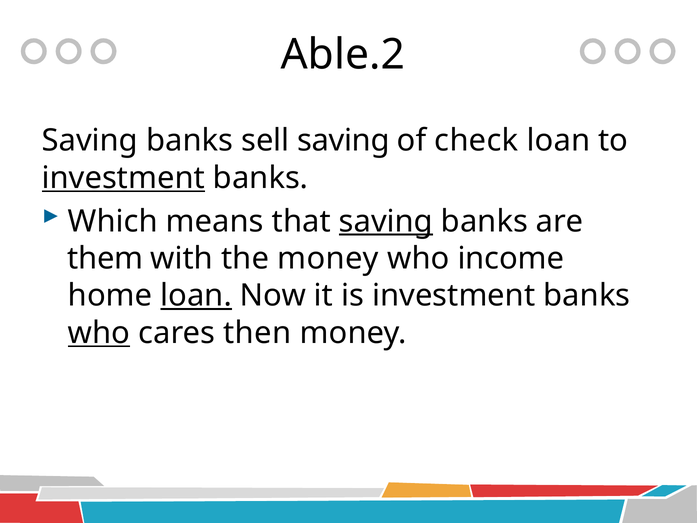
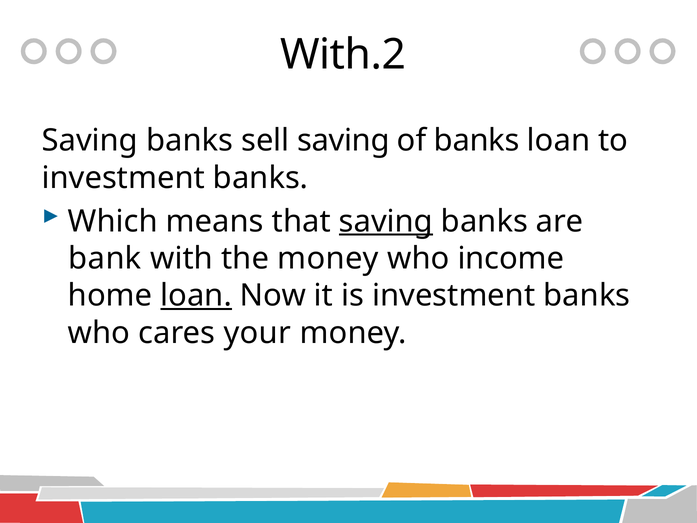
Able.2: Able.2 -> With.2
of check: check -> banks
investment at (123, 178) underline: present -> none
them: them -> bank
who at (99, 333) underline: present -> none
then: then -> your
